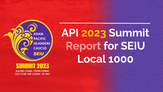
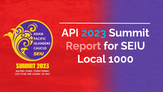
2023 colour: yellow -> light blue
